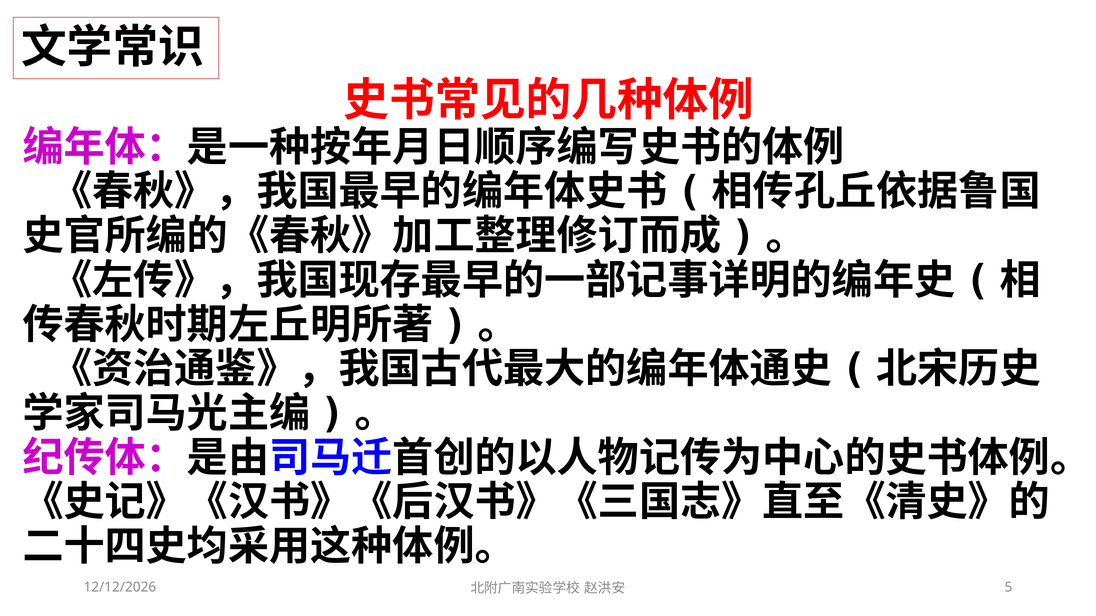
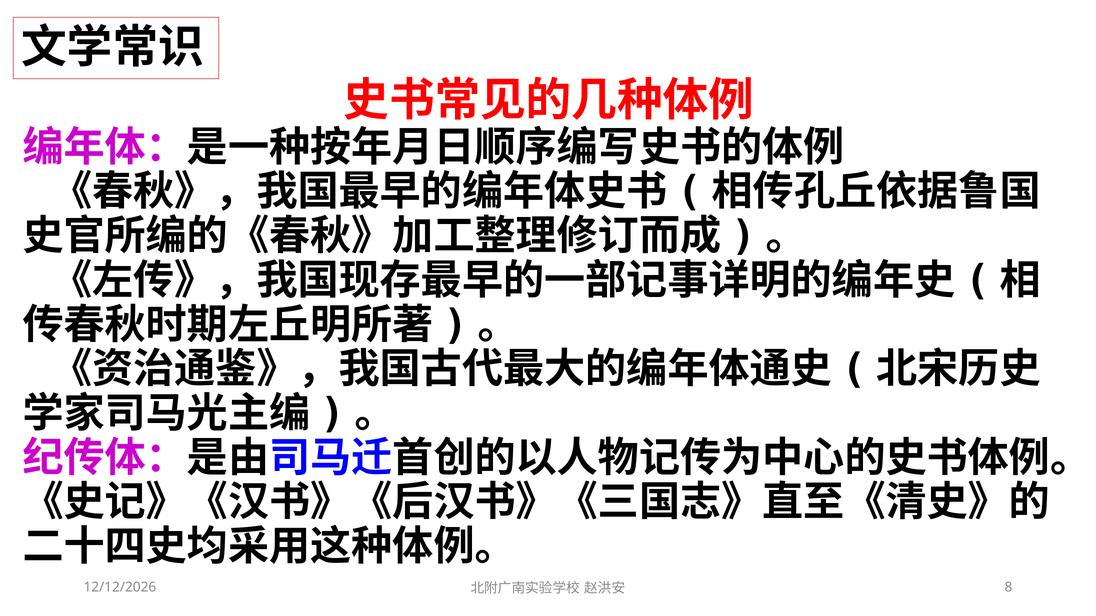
5: 5 -> 8
